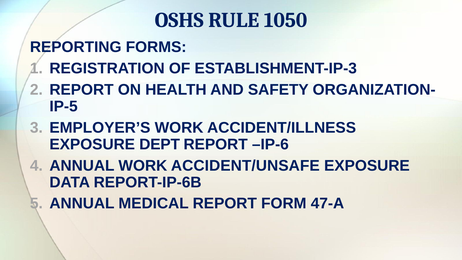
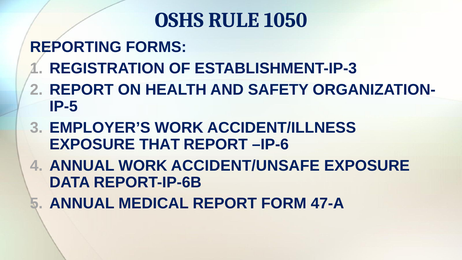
DEPT: DEPT -> THAT
